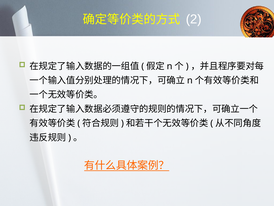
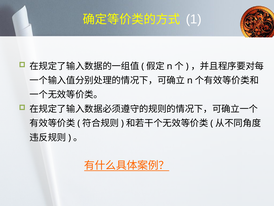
2: 2 -> 1
